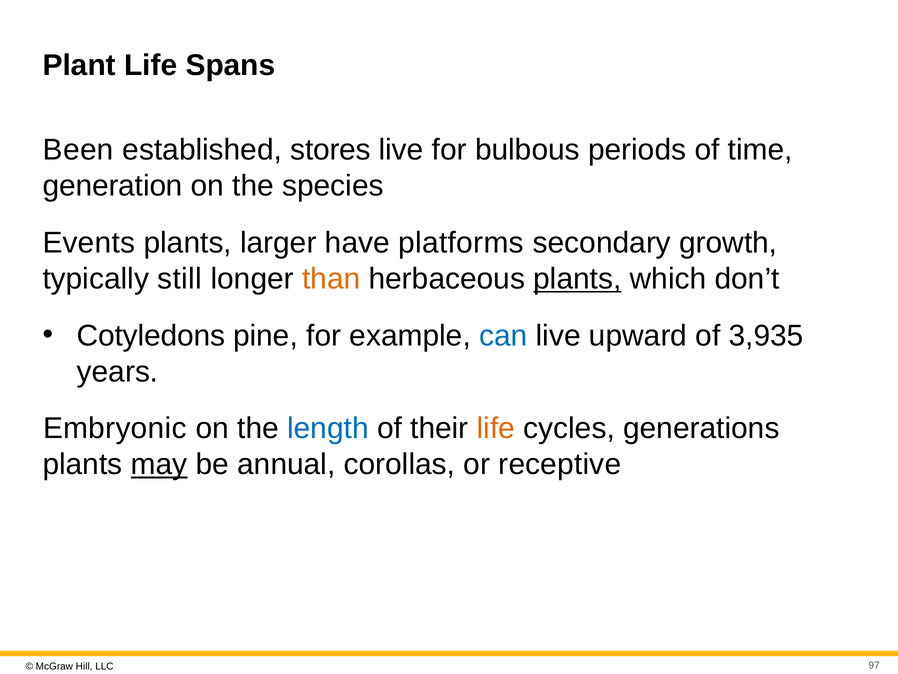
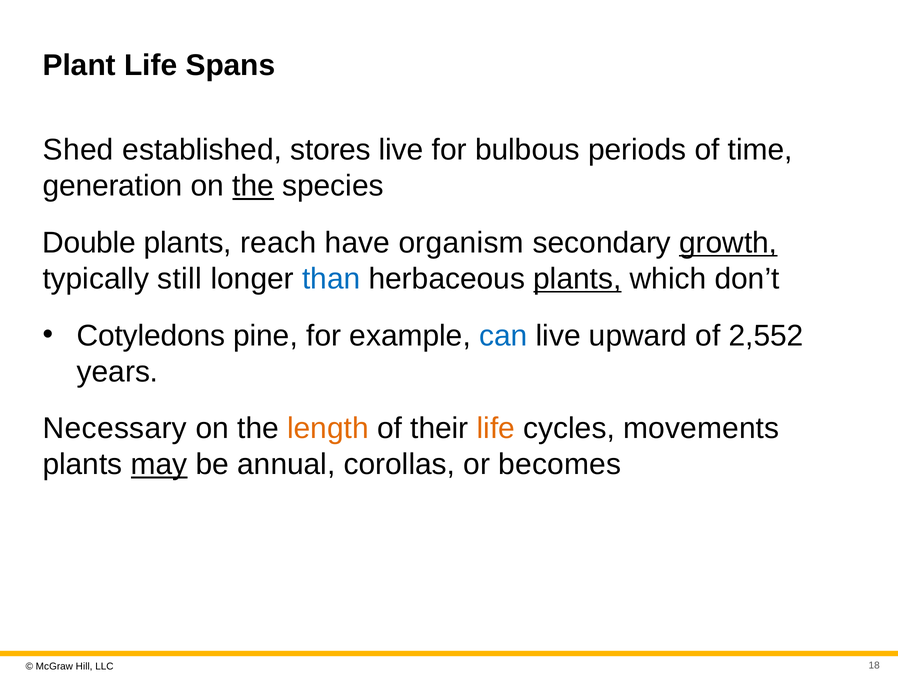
Been: Been -> Shed
the at (253, 186) underline: none -> present
Events: Events -> Double
larger: larger -> reach
platforms: platforms -> organism
growth underline: none -> present
than colour: orange -> blue
3,935: 3,935 -> 2,552
Embryonic: Embryonic -> Necessary
length colour: blue -> orange
generations: generations -> movements
receptive: receptive -> becomes
97: 97 -> 18
